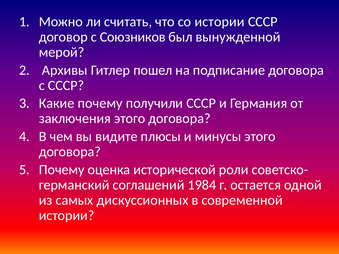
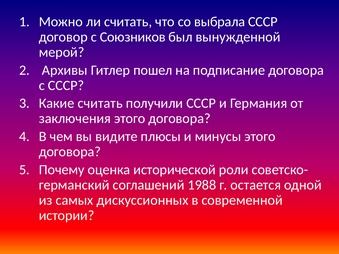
со истории: истории -> выбрала
Какие почему: почему -> считать
1984: 1984 -> 1988
